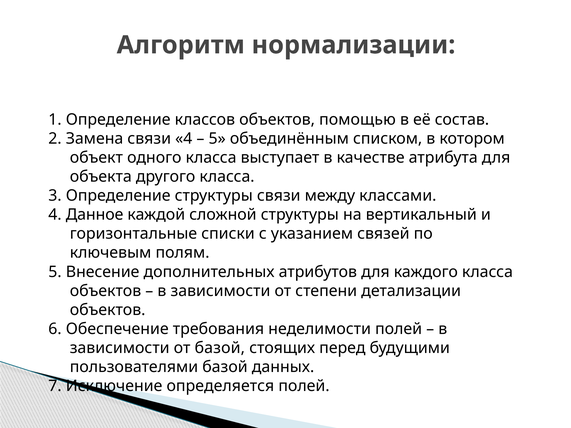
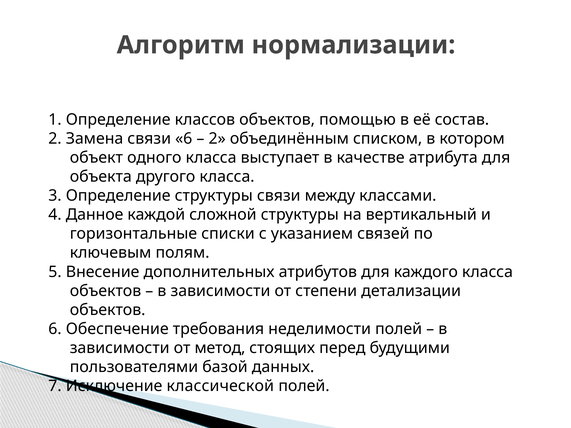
связи 4: 4 -> 6
5 at (217, 139): 5 -> 2
от базой: базой -> метод
определяется: определяется -> классической
